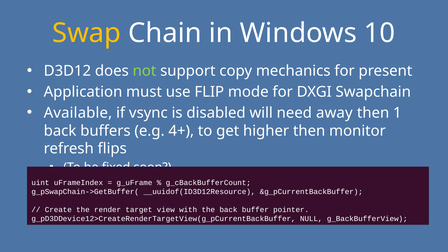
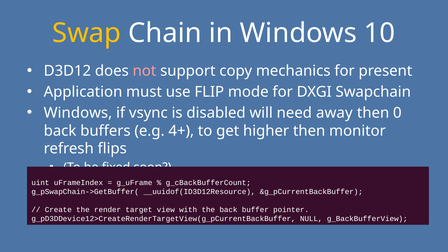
not colour: light green -> pink
Available at (78, 113): Available -> Windows
1: 1 -> 0
